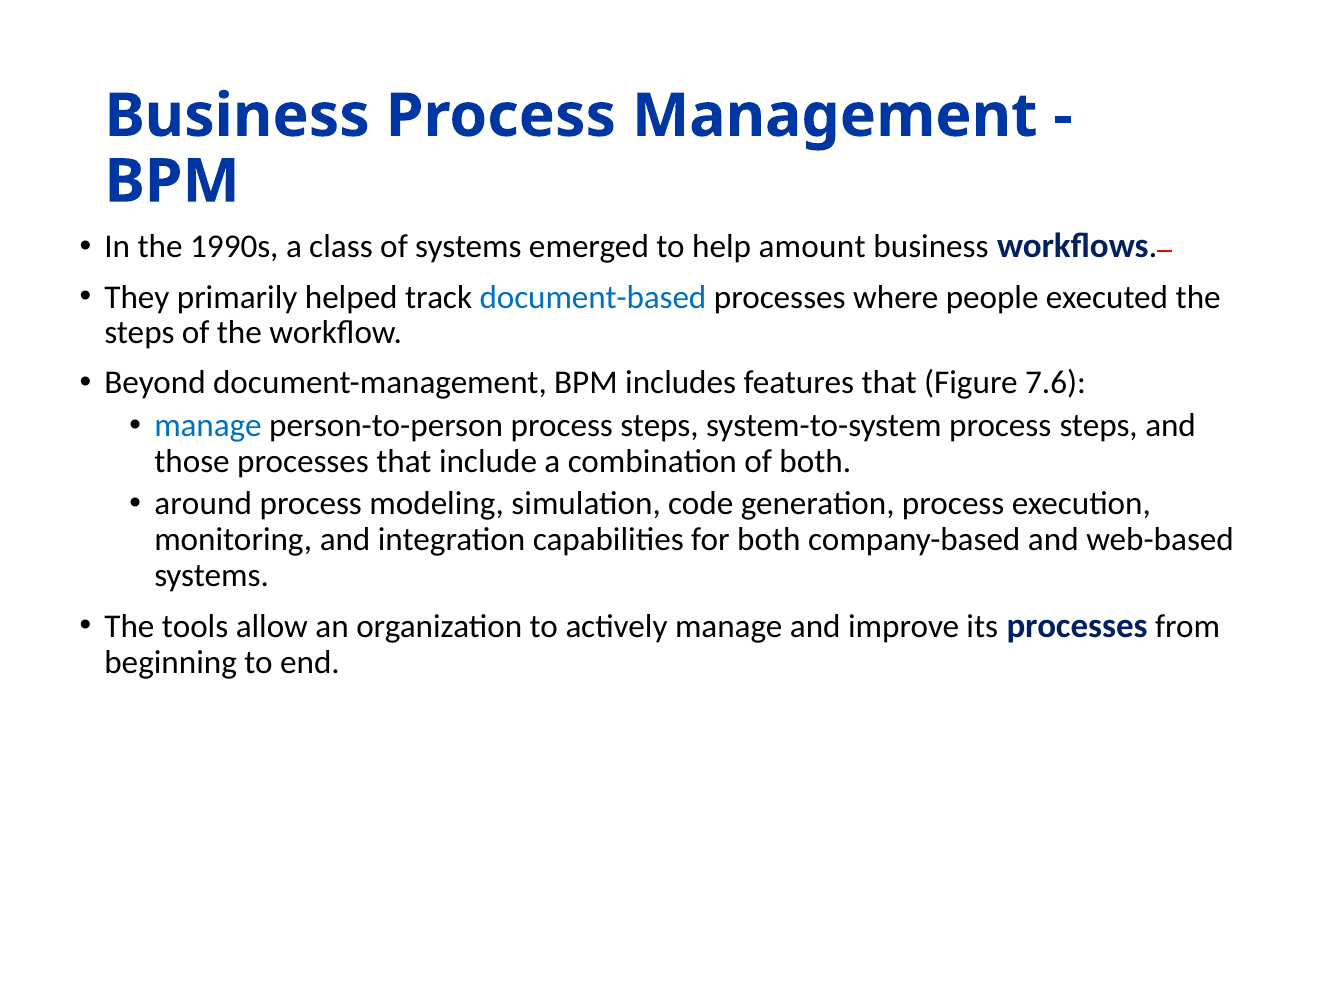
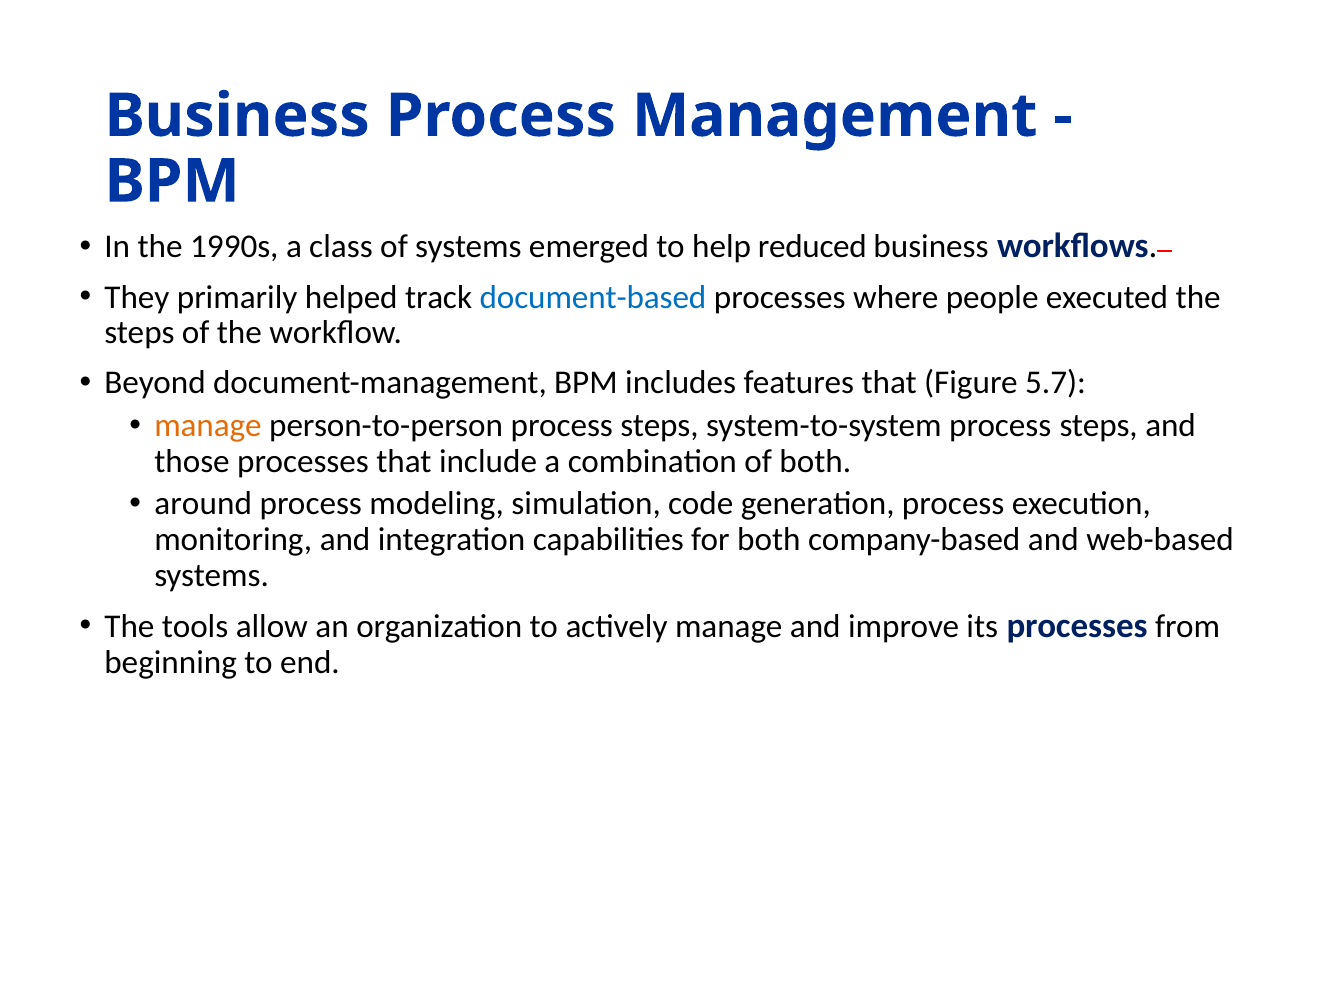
amount: amount -> reduced
7.6: 7.6 -> 5.7
manage at (208, 425) colour: blue -> orange
